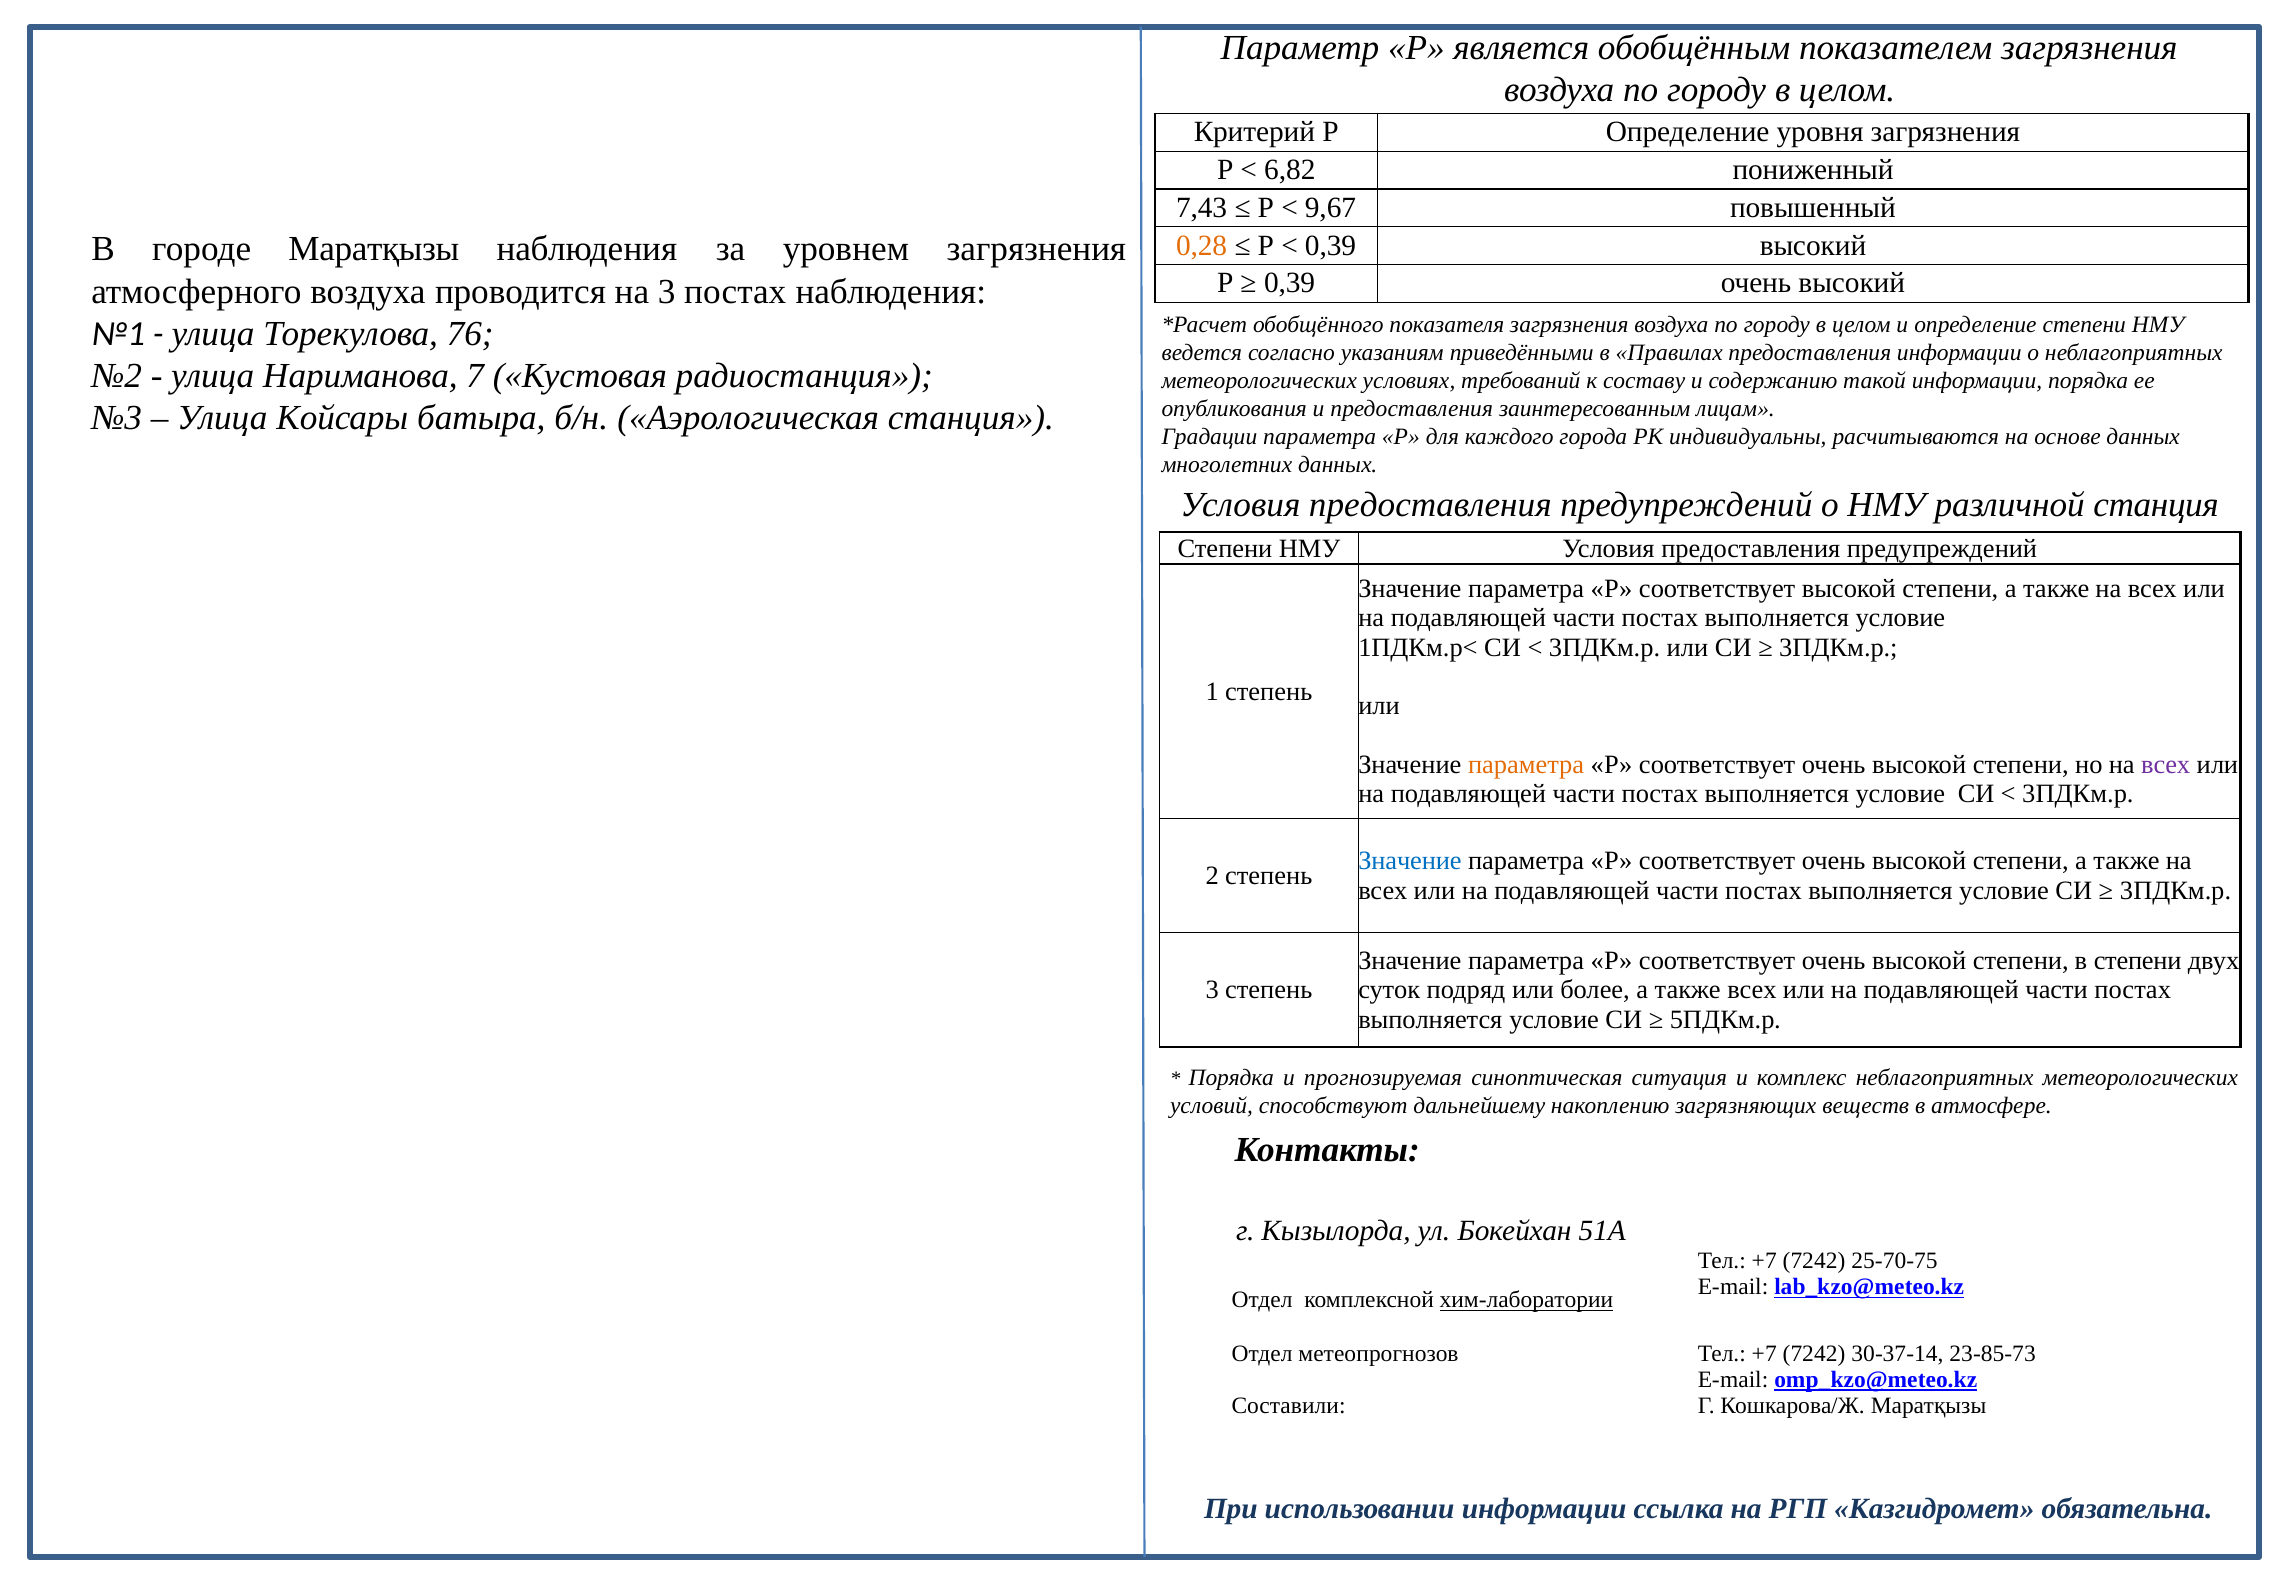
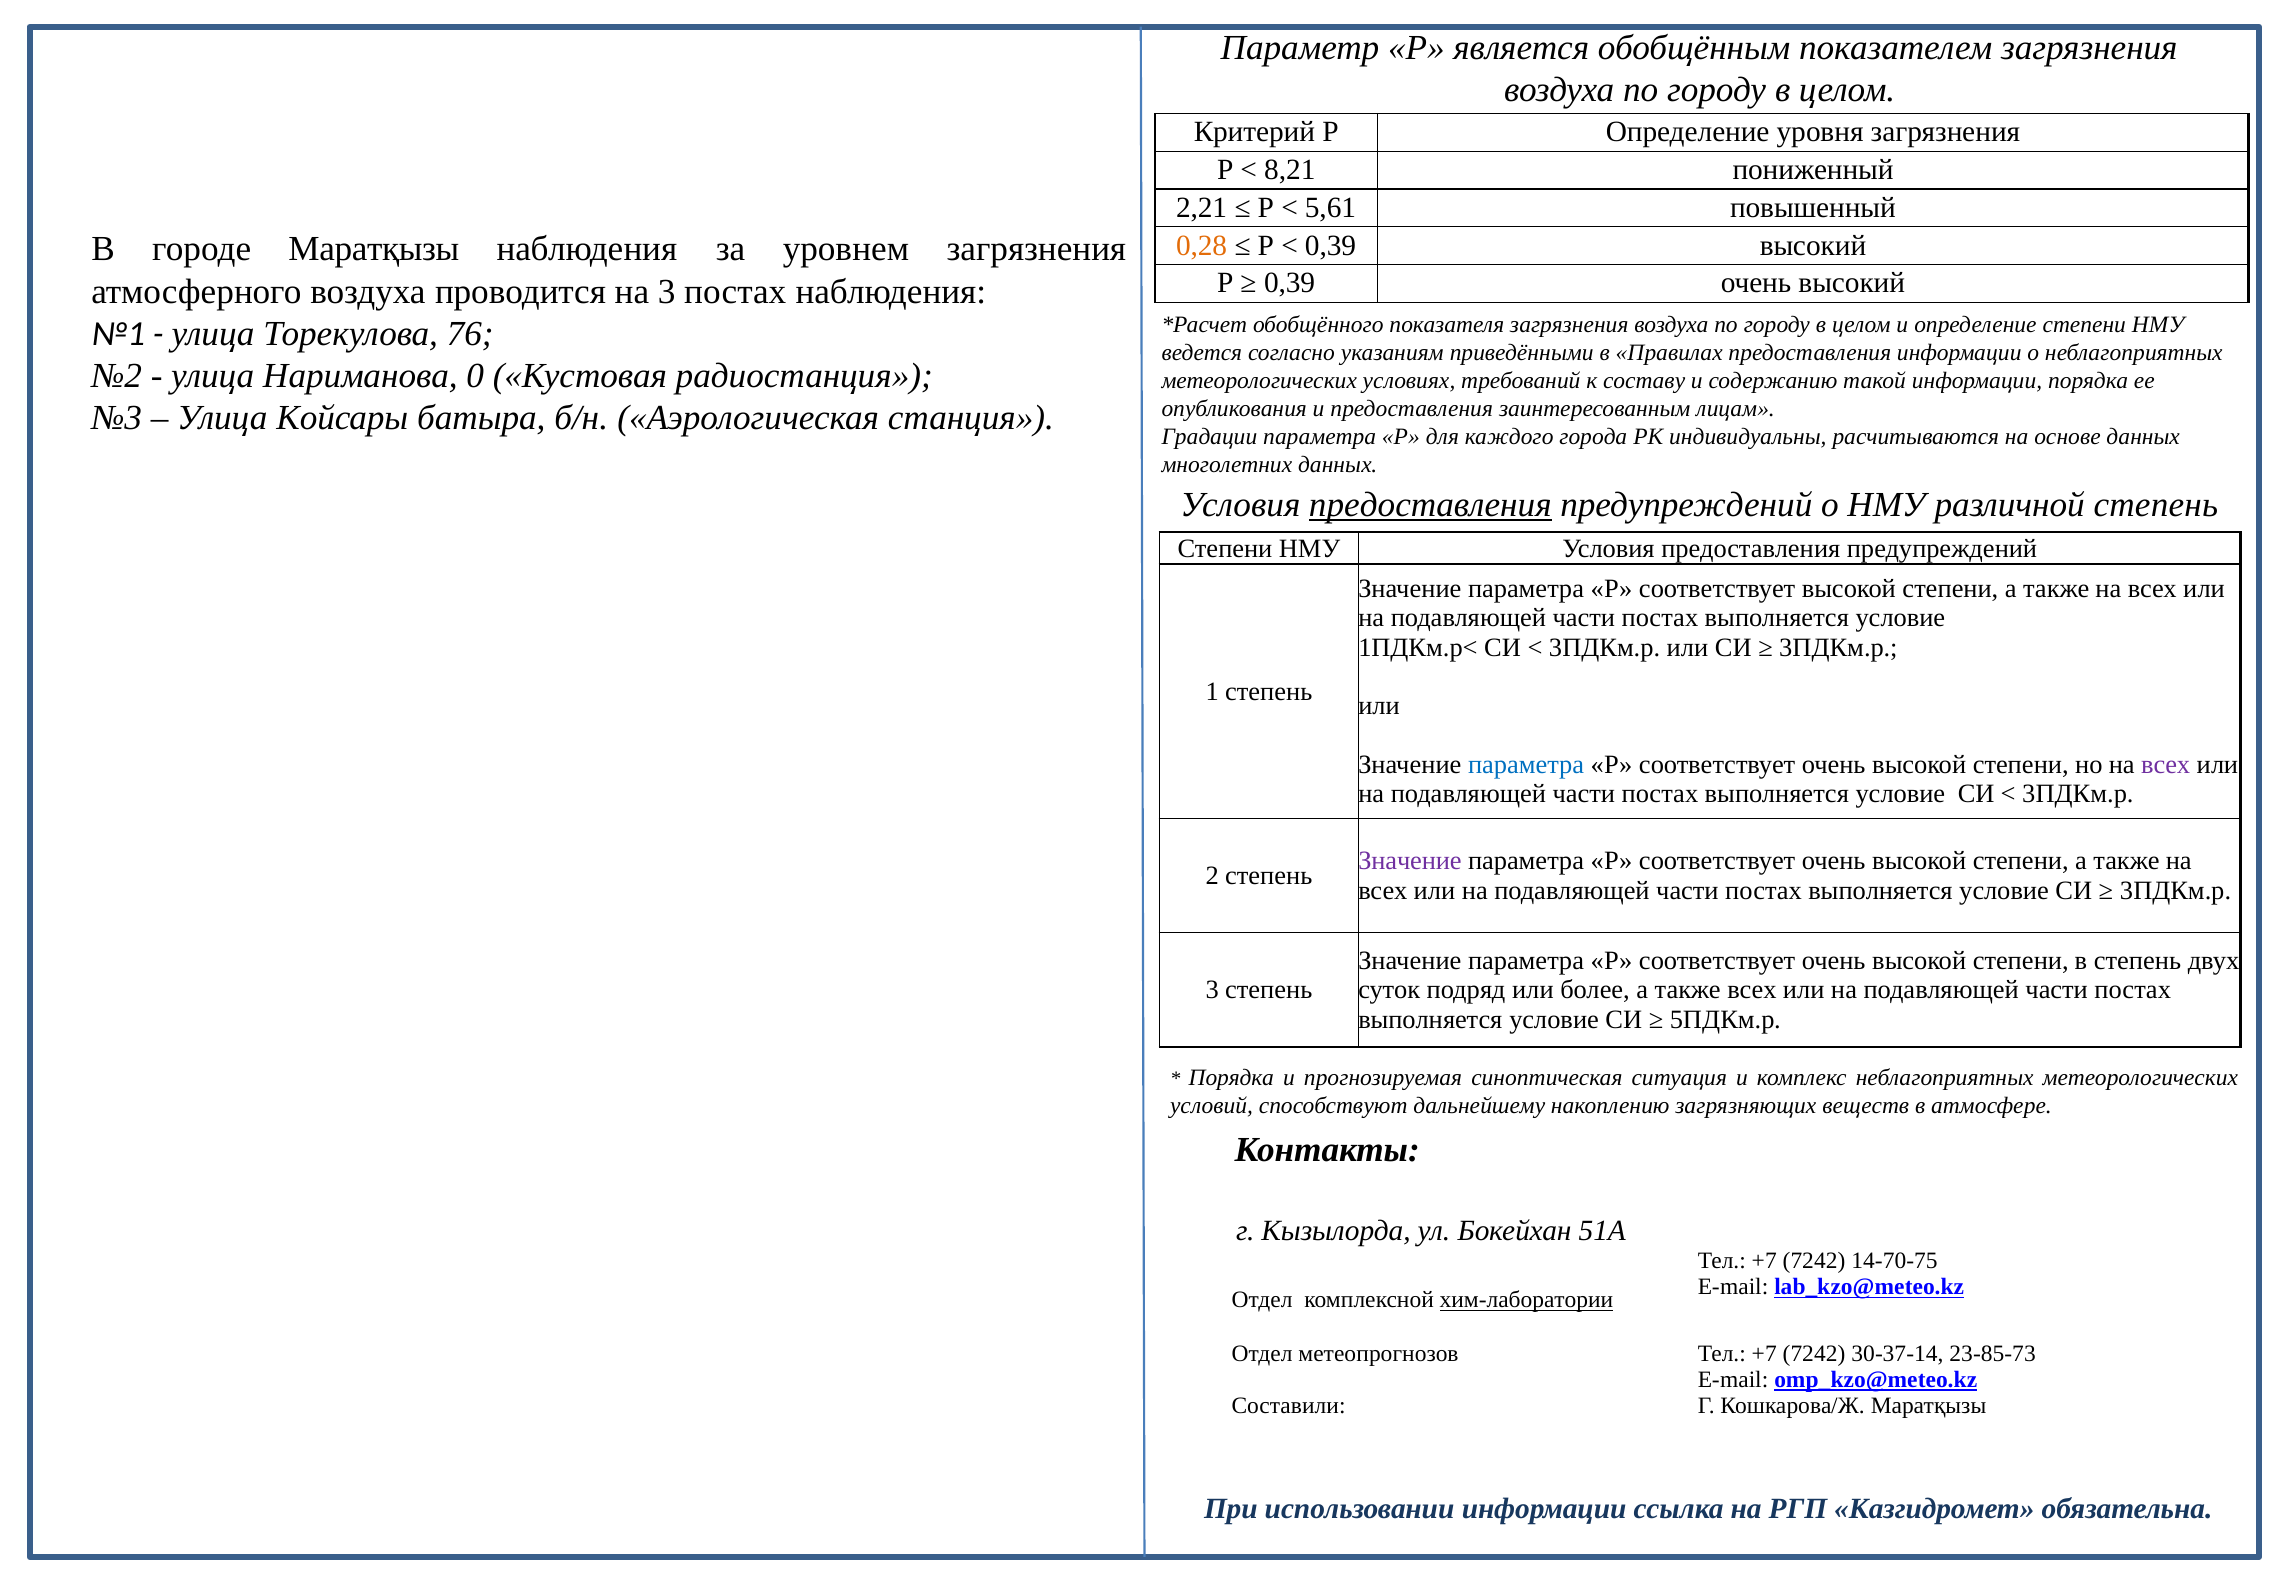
6,82: 6,82 -> 8,21
7,43: 7,43 -> 2,21
9,67: 9,67 -> 5,61
7: 7 -> 0
предоставления at (1430, 505) underline: none -> present
различной станция: станция -> степень
параметра at (1526, 765) colour: orange -> blue
Значение at (1410, 861) colour: blue -> purple
в степени: степени -> степень
25-70-75: 25-70-75 -> 14-70-75
